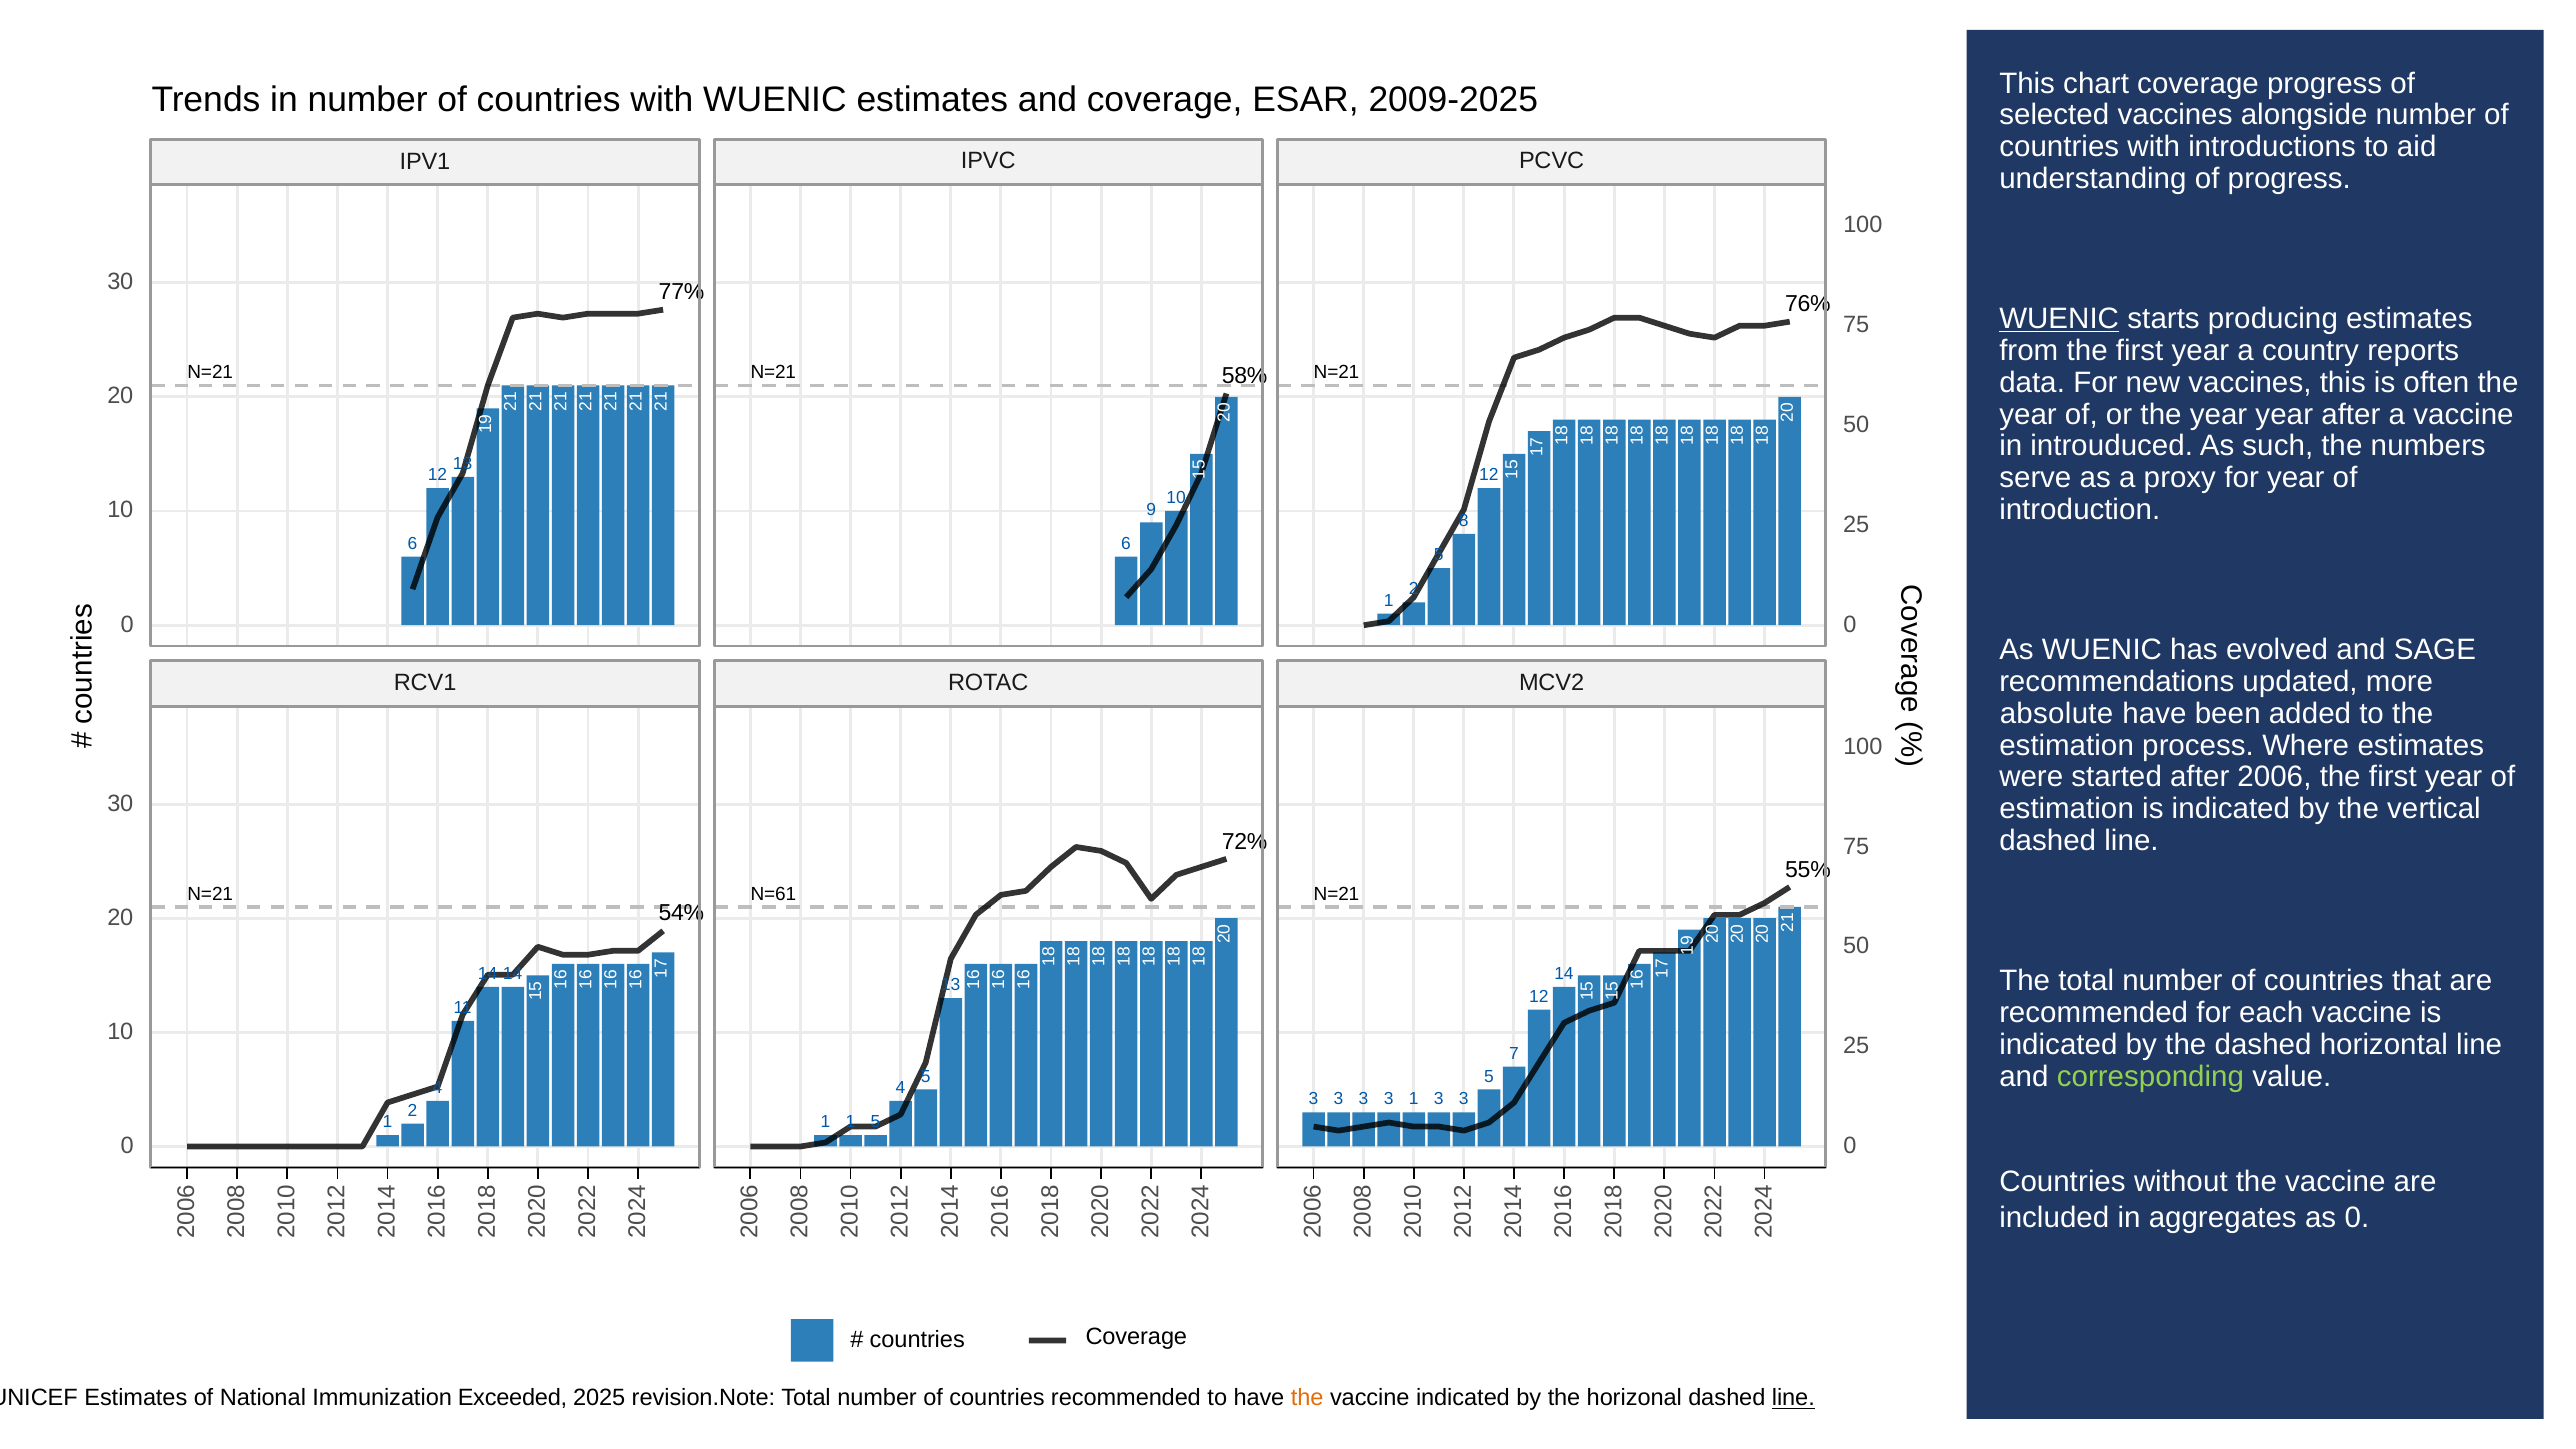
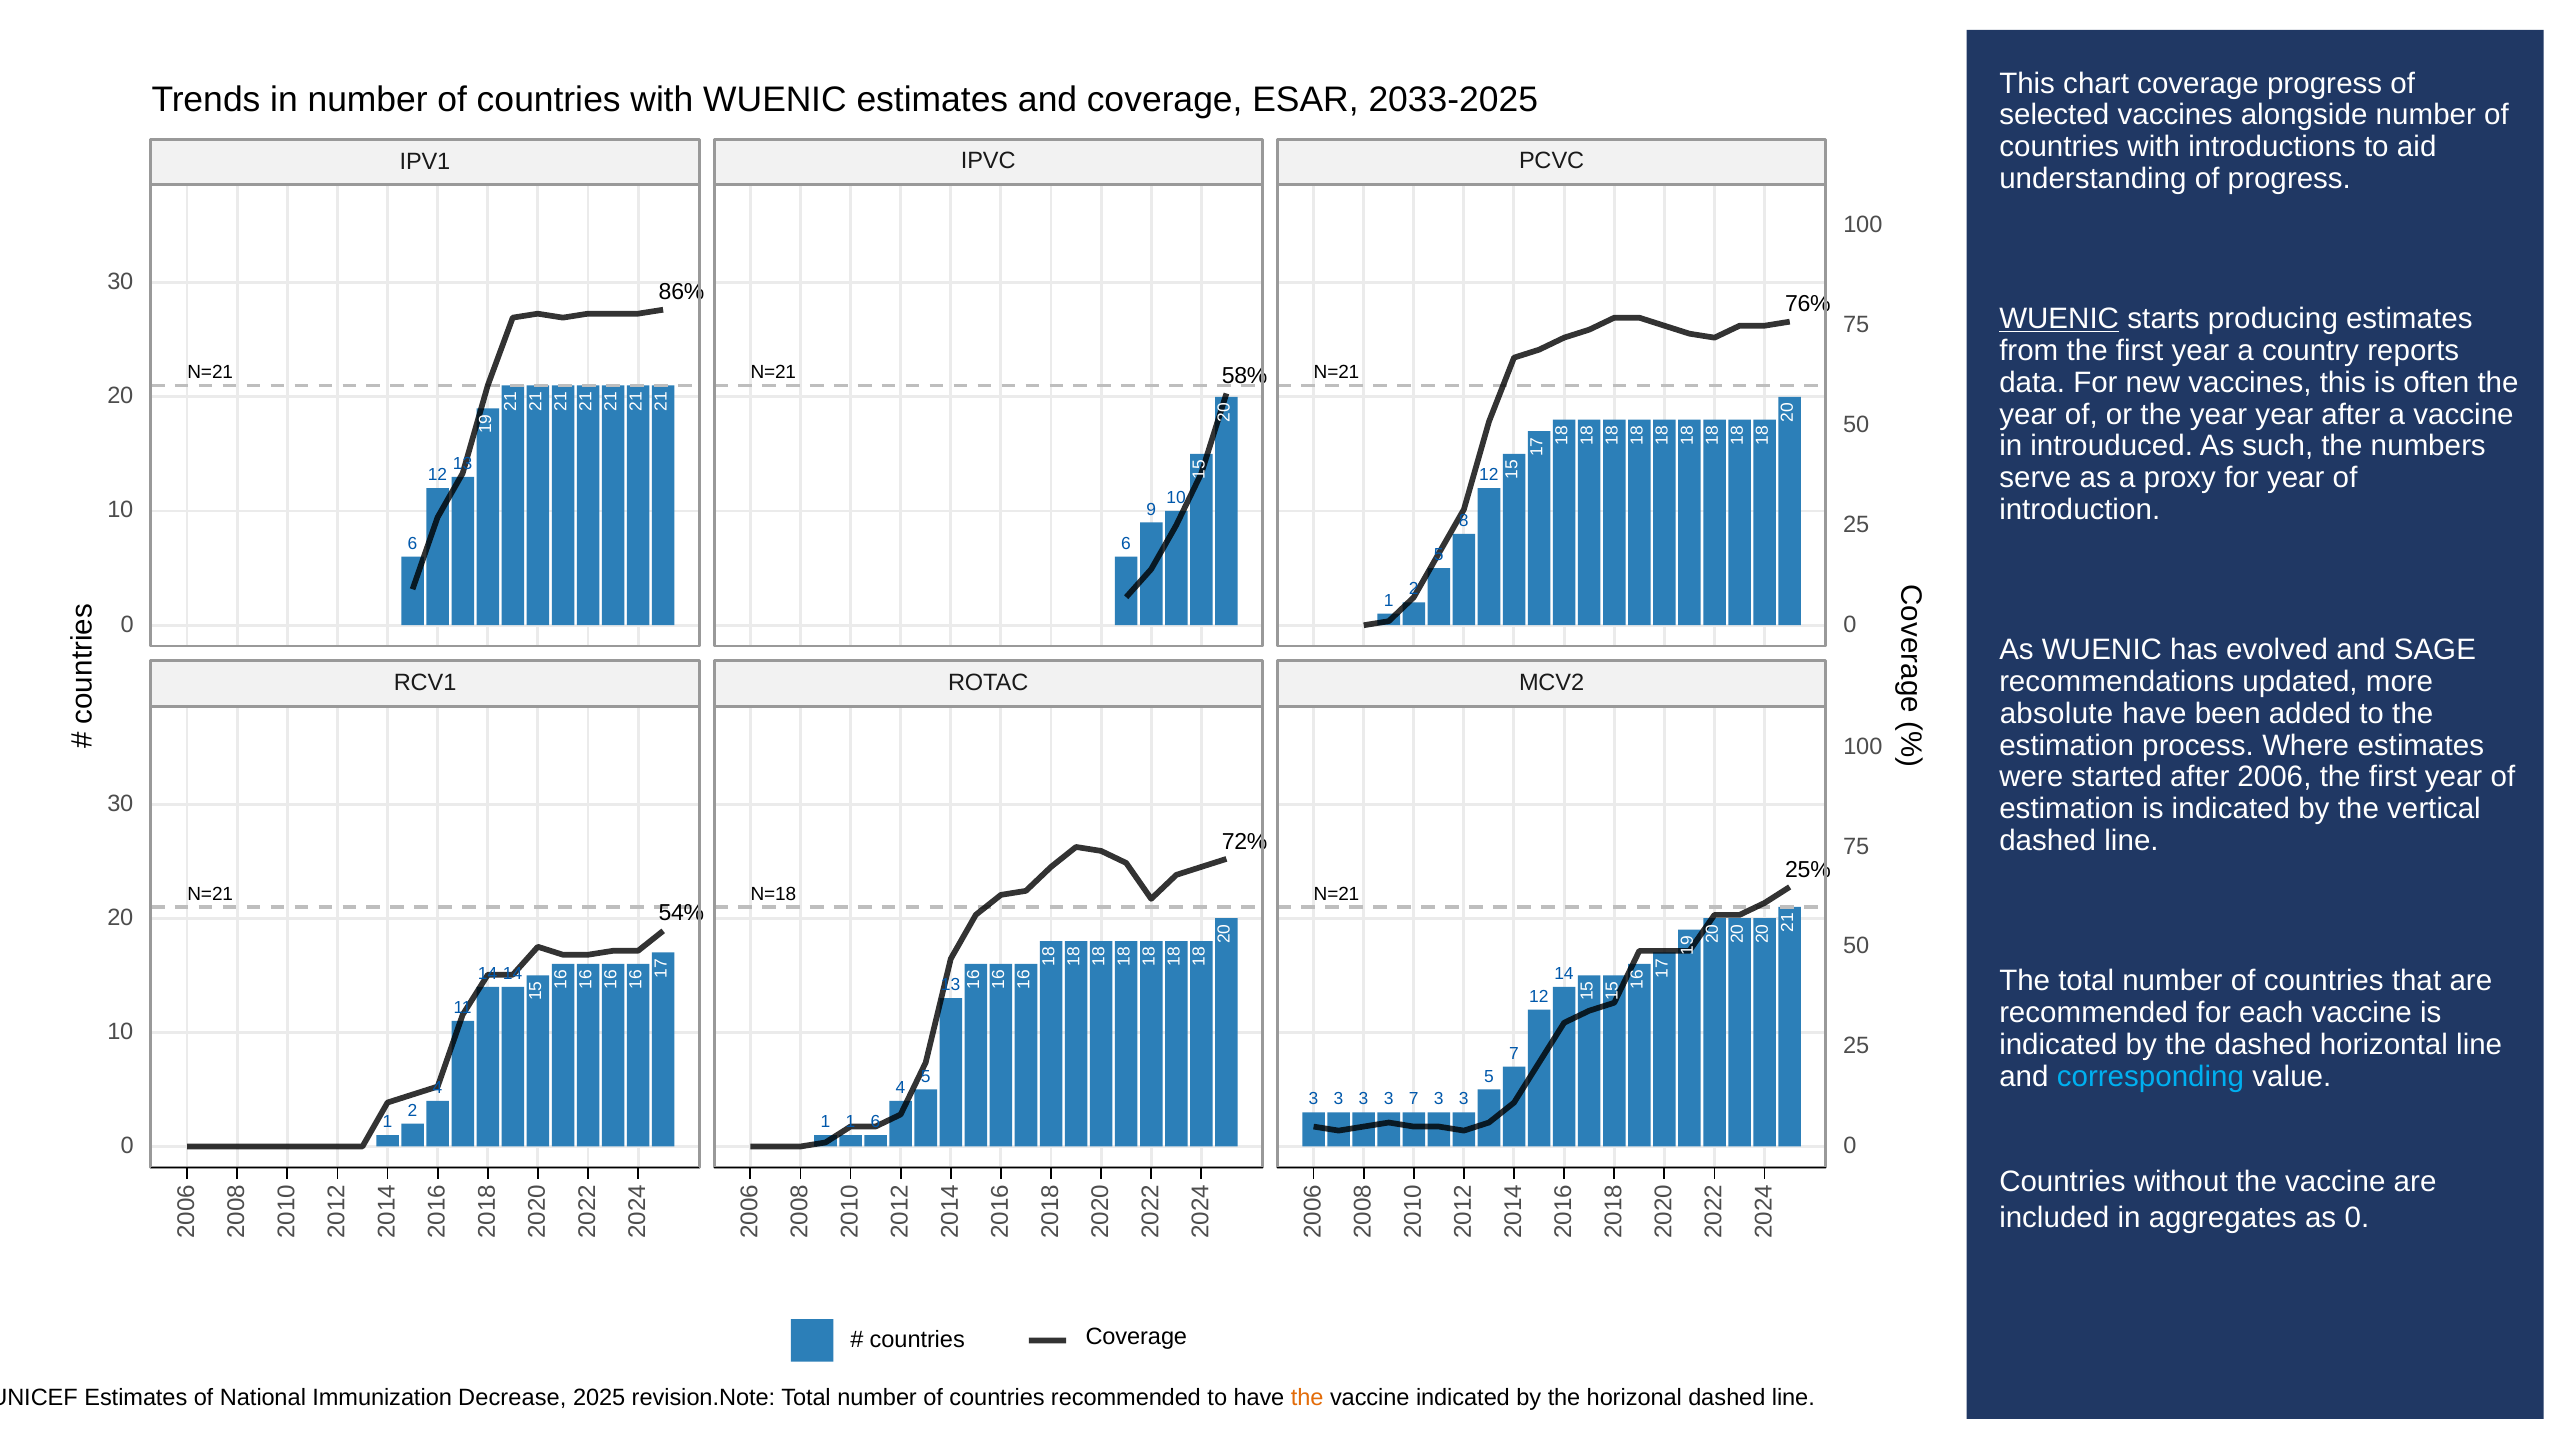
2009-2025: 2009-2025 -> 2033-2025
77%: 77% -> 86%
55%: 55% -> 25%
N=61: N=61 -> N=18
corresponding colour: light green -> light blue
3 1: 1 -> 7
1 1 5: 5 -> 6
Exceeded: Exceeded -> Decrease
line at (1793, 1398) underline: present -> none
